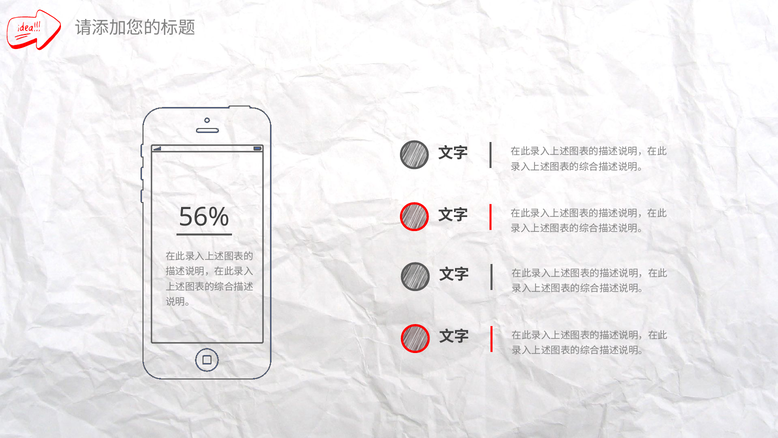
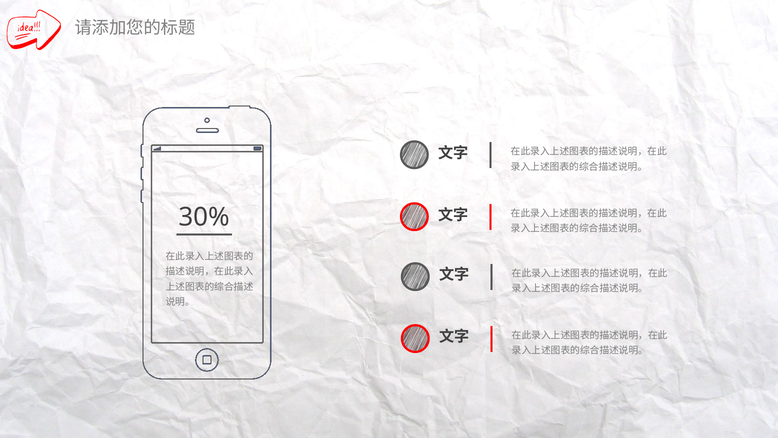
56%: 56% -> 30%
